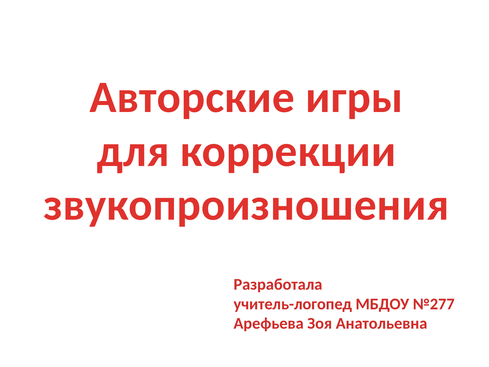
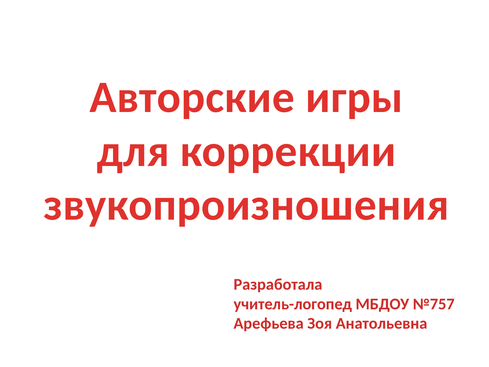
№277: №277 -> №757
